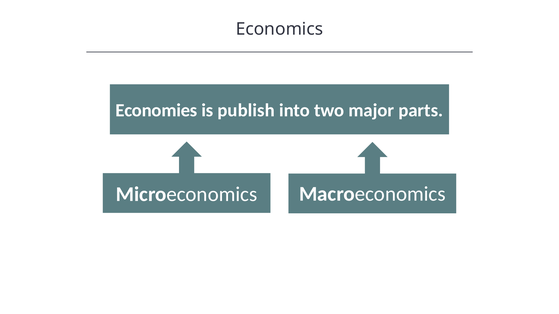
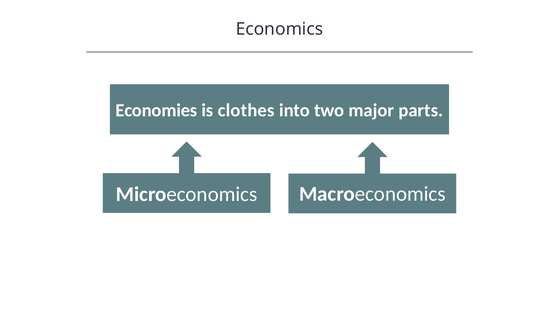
publish: publish -> clothes
